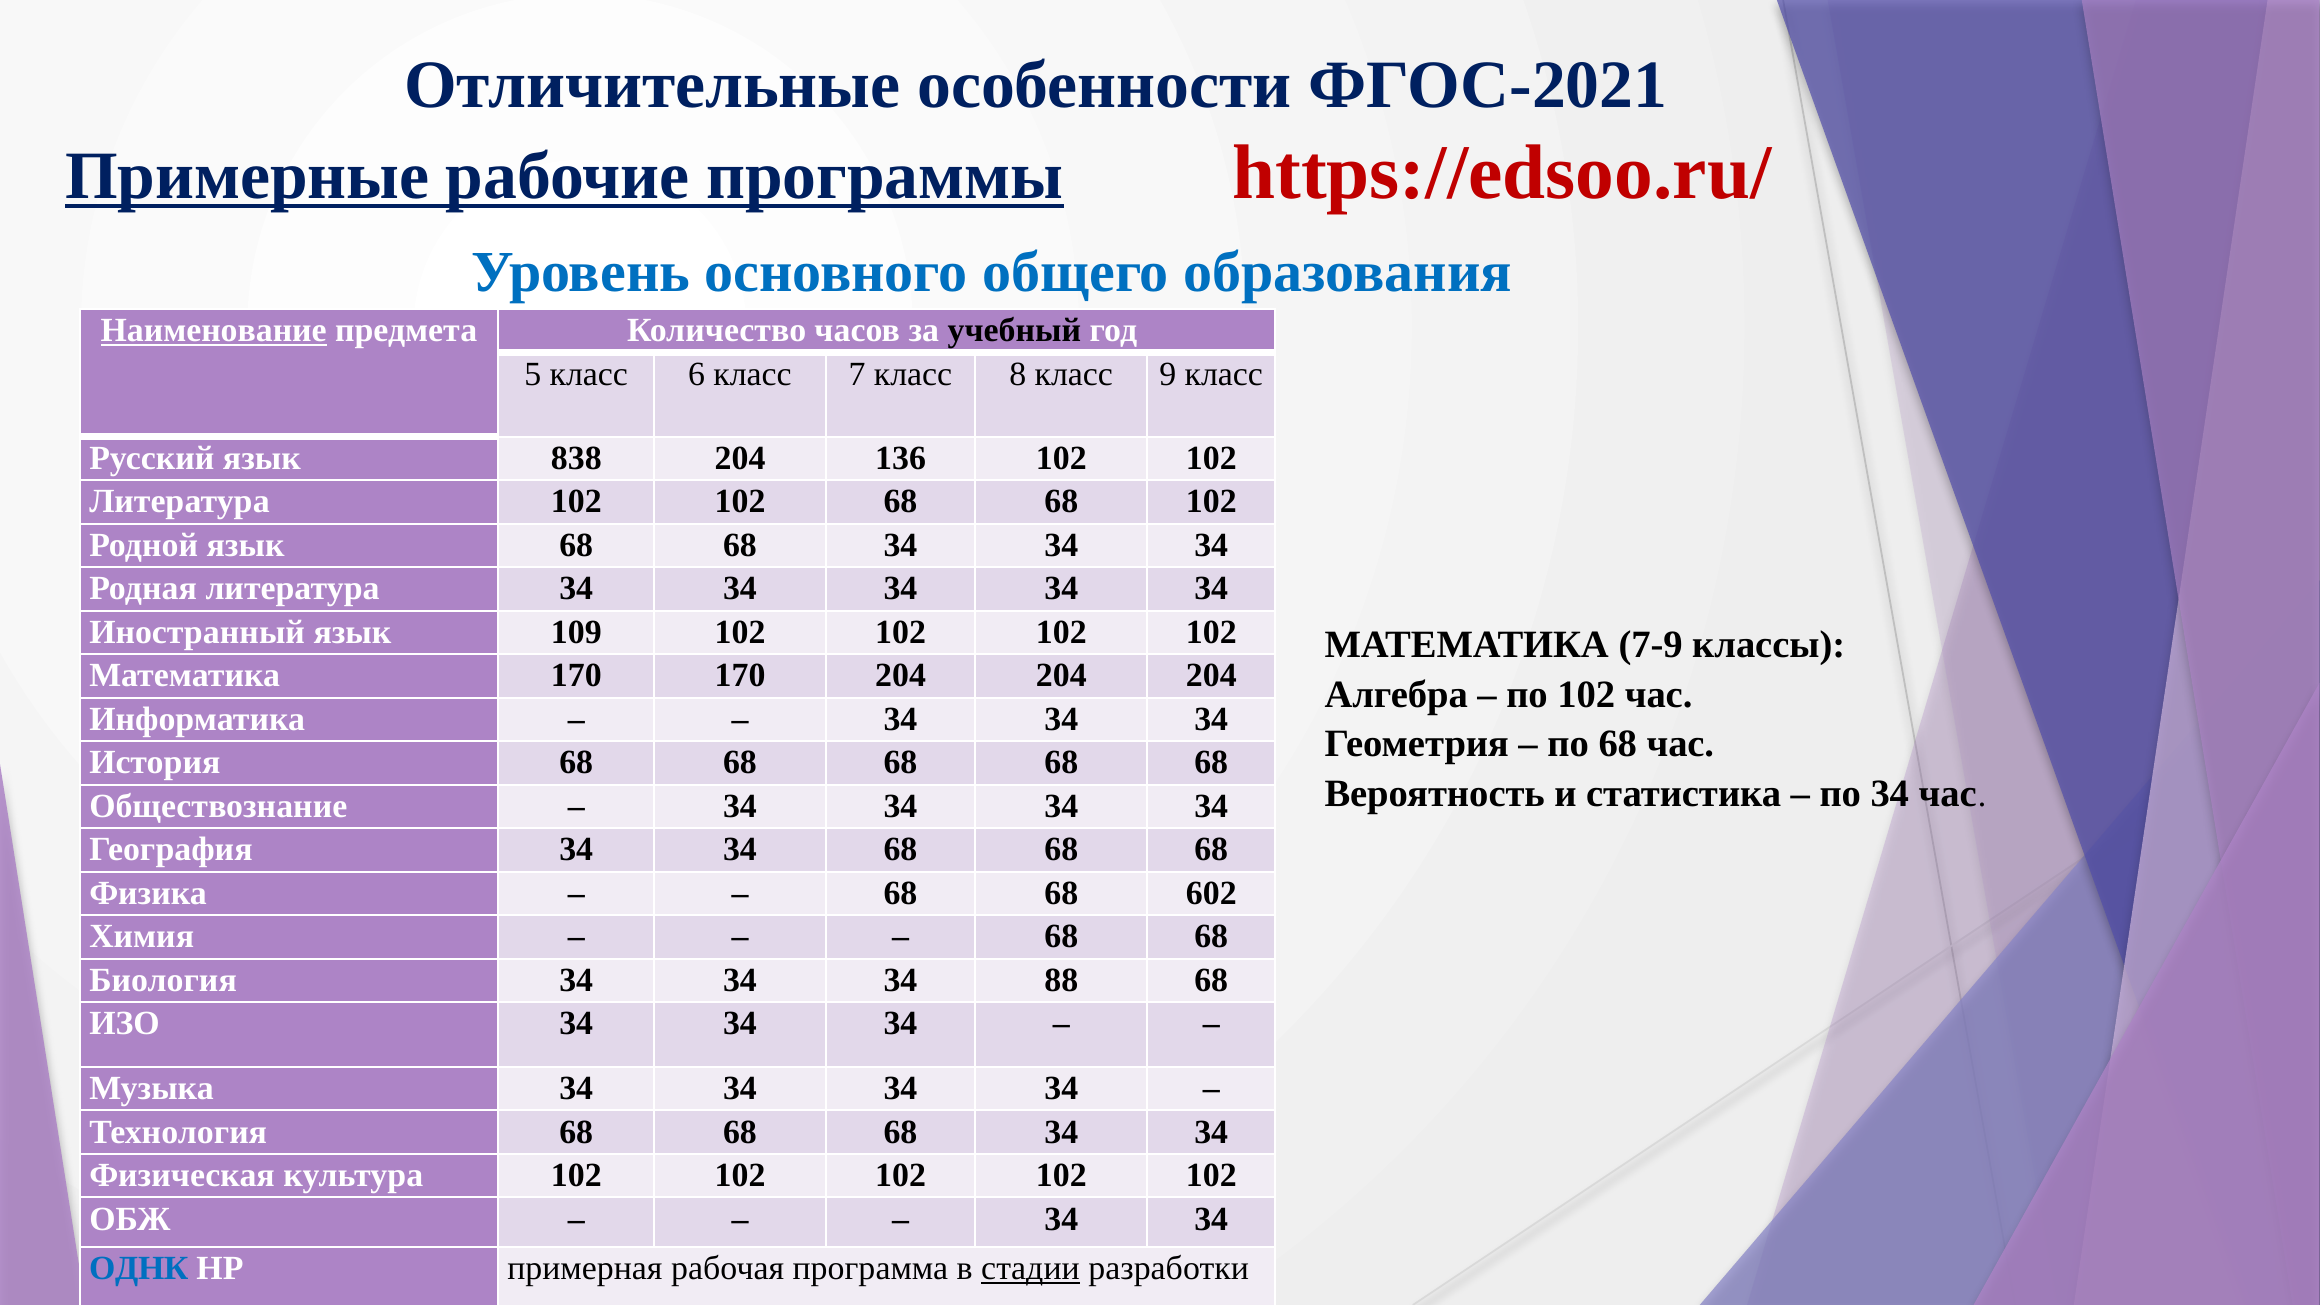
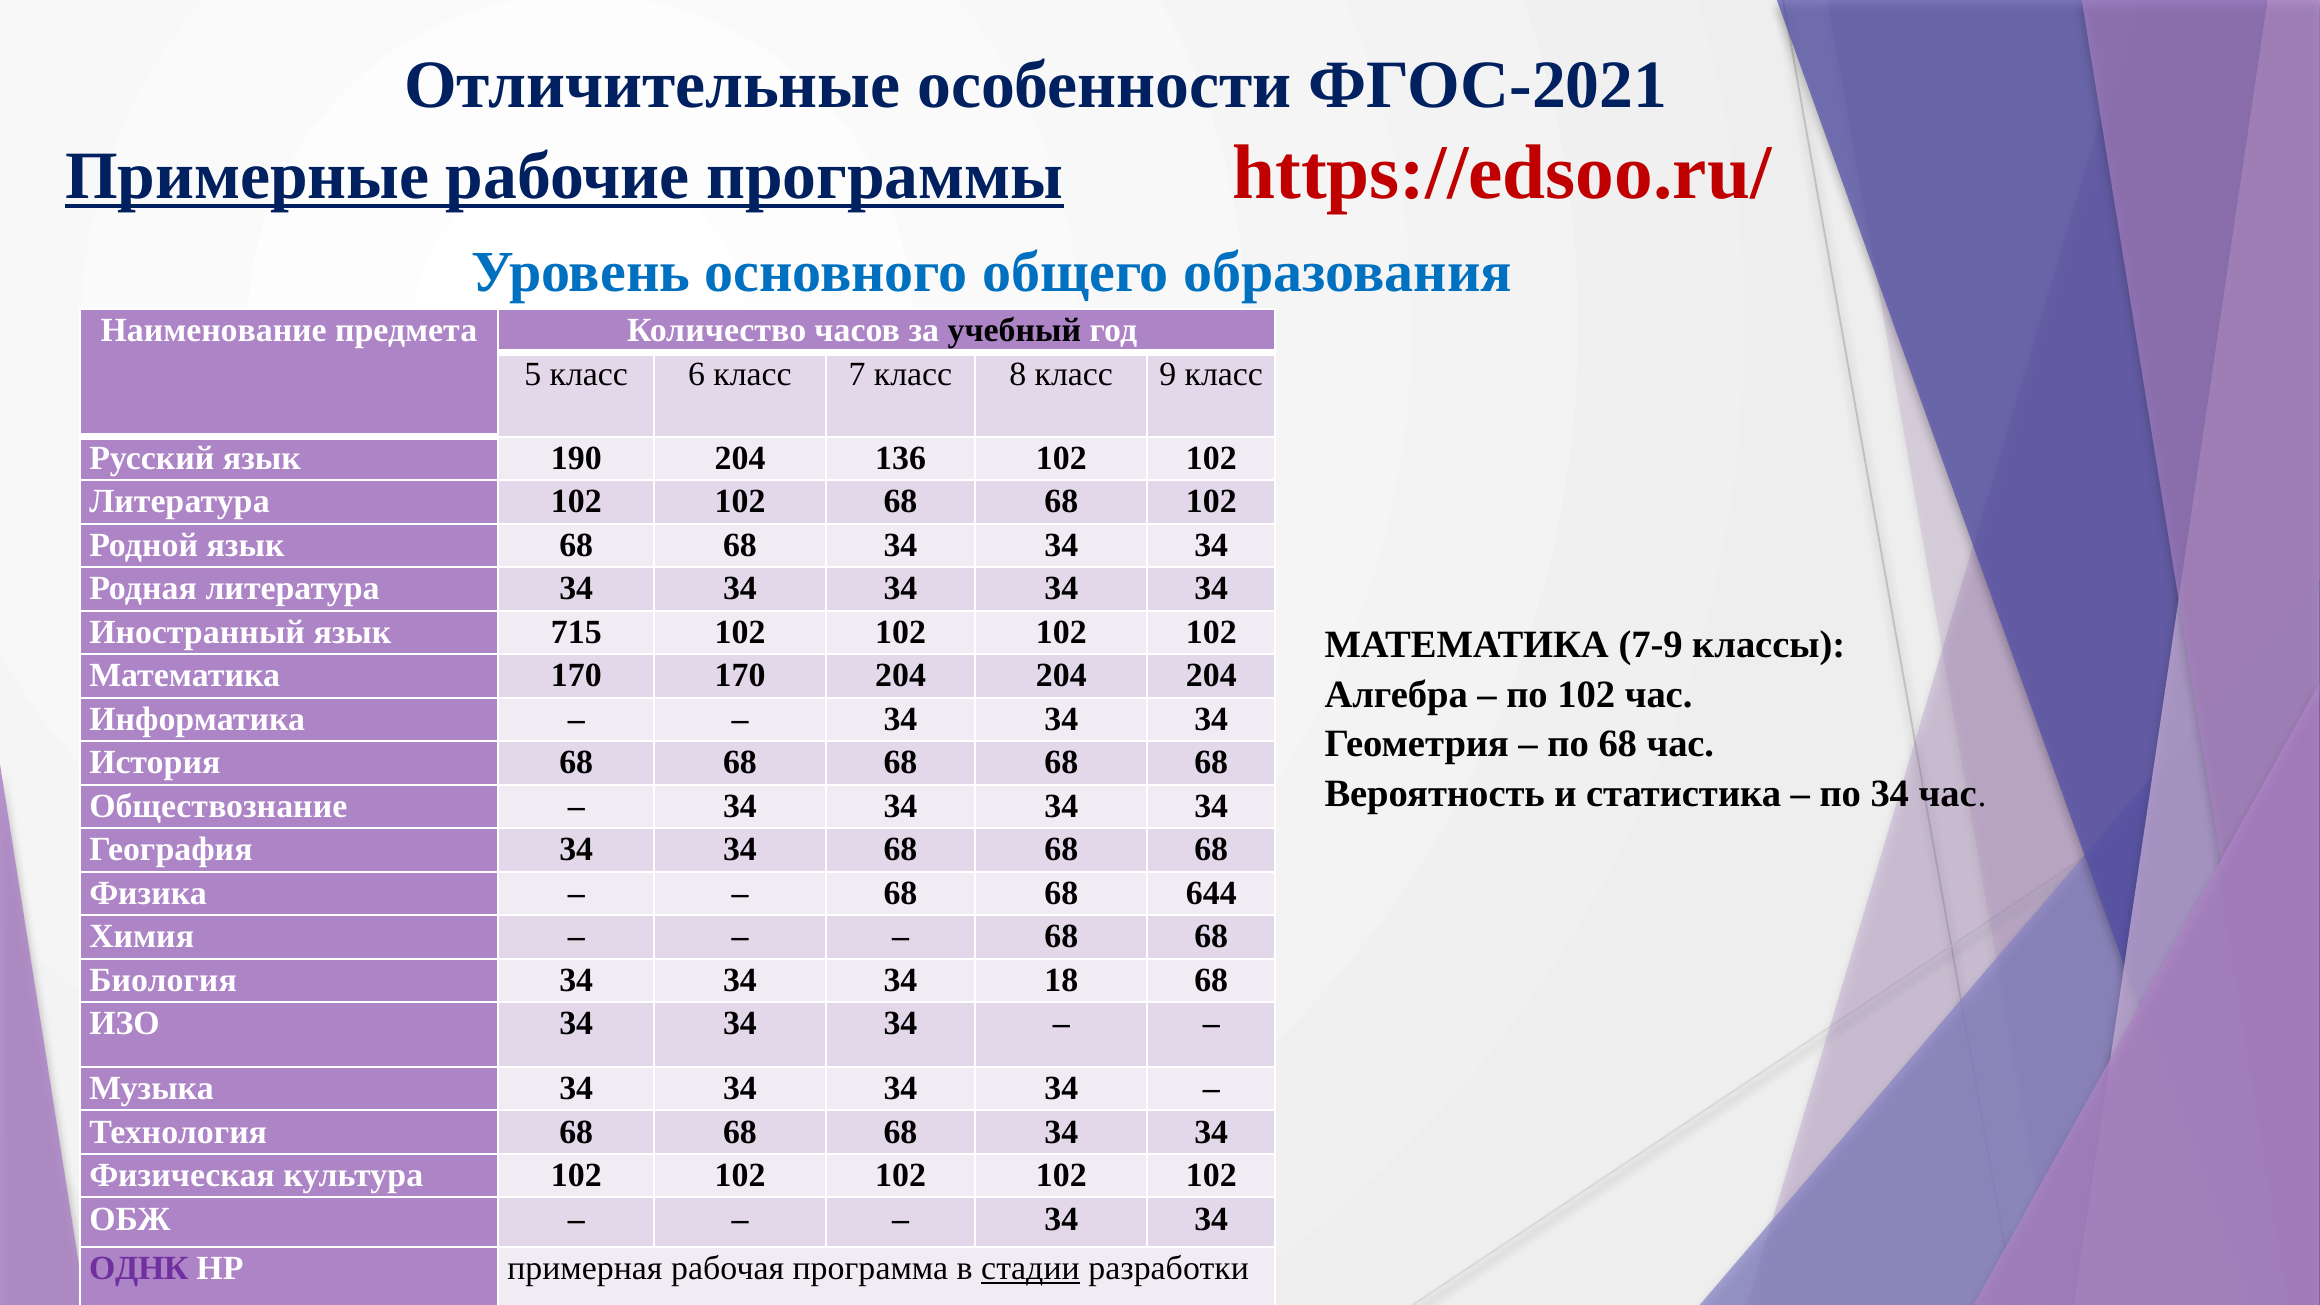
Наименование underline: present -> none
838: 838 -> 190
109: 109 -> 715
602: 602 -> 644
88: 88 -> 18
ОДНК colour: blue -> purple
